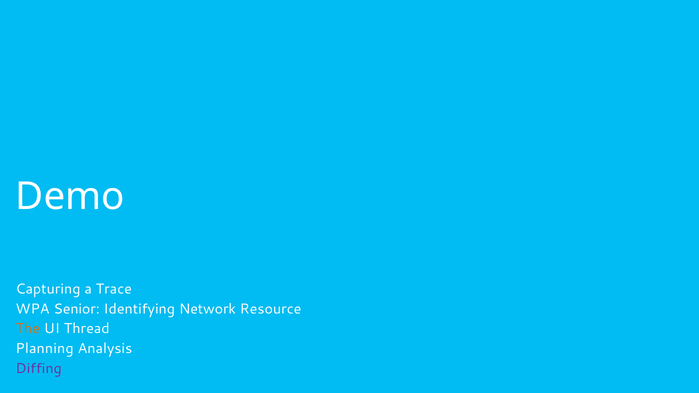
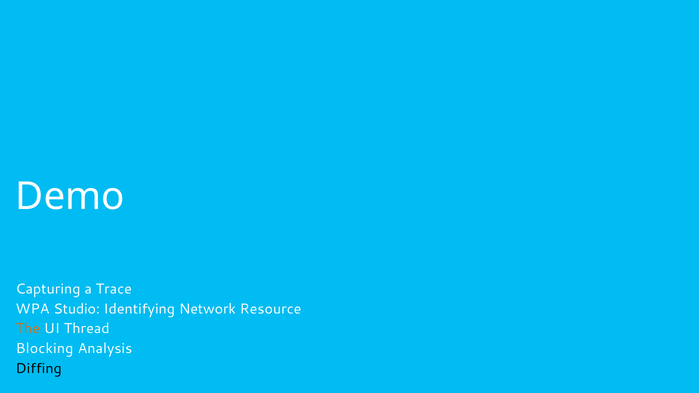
Senior: Senior -> Studio
Planning: Planning -> Blocking
Diffing colour: purple -> black
